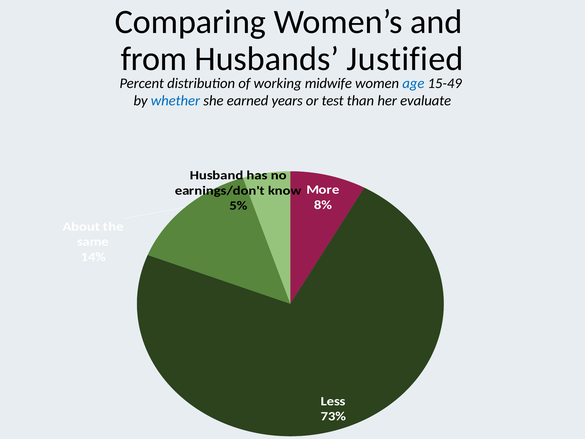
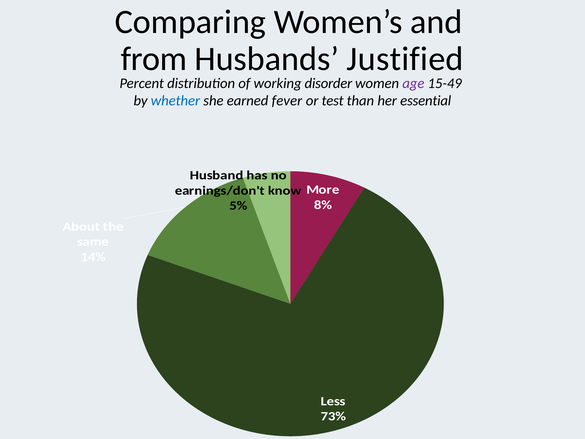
midwife: midwife -> disorder
age colour: blue -> purple
years: years -> fever
evaluate: evaluate -> essential
